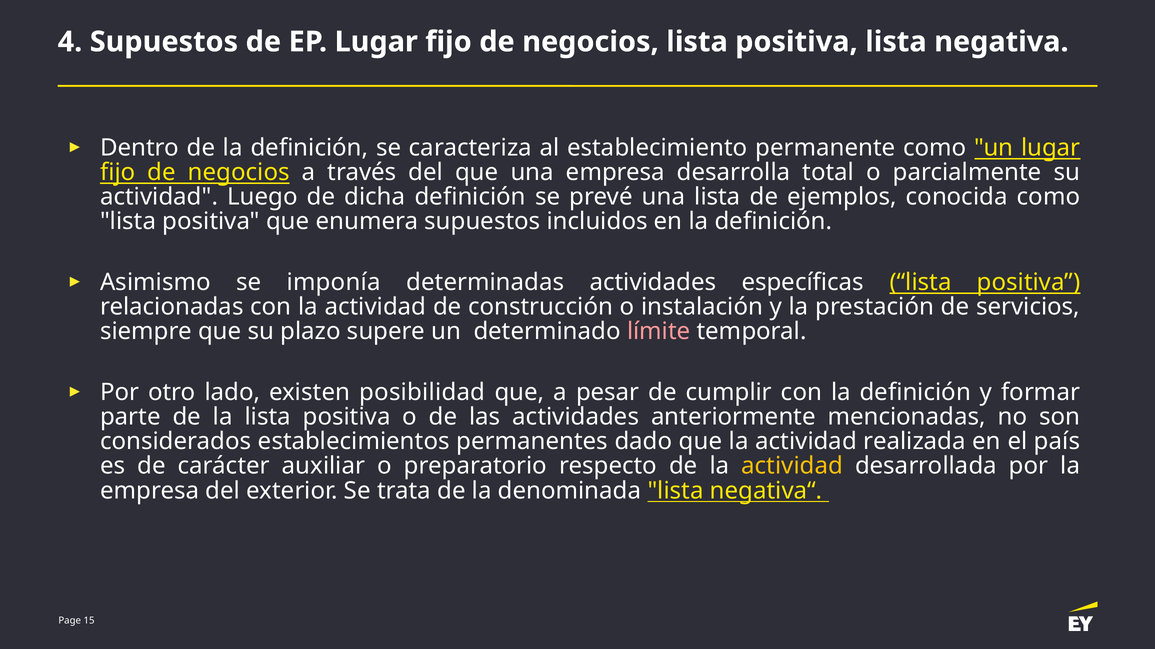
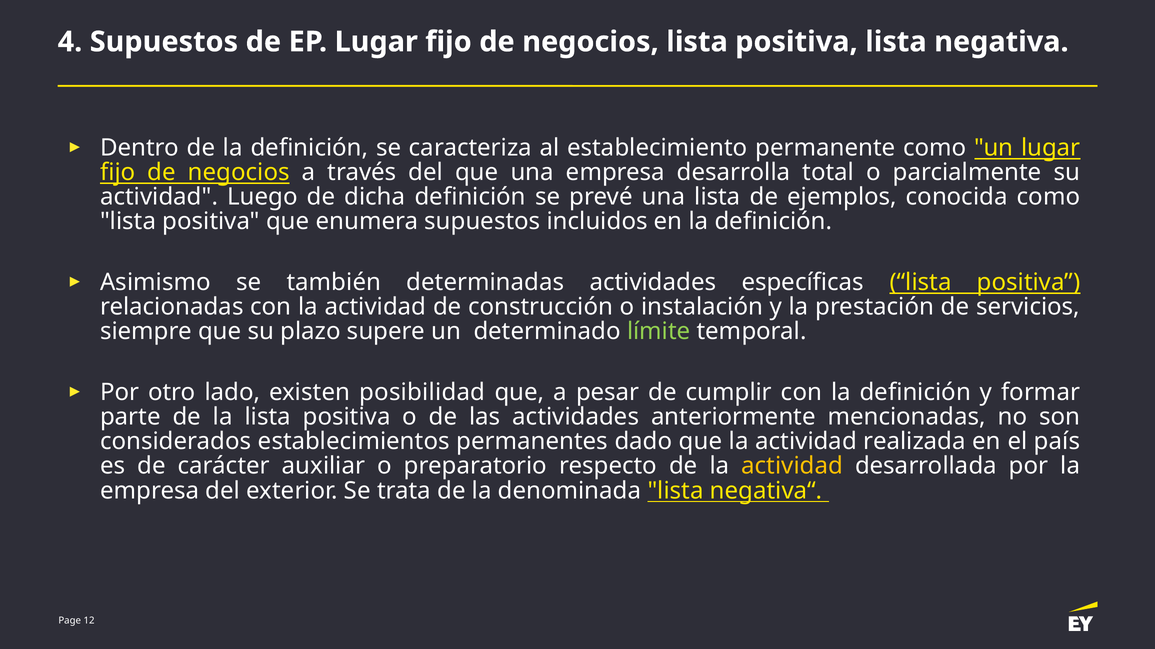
imponía: imponía -> también
límite colour: pink -> light green
15: 15 -> 12
